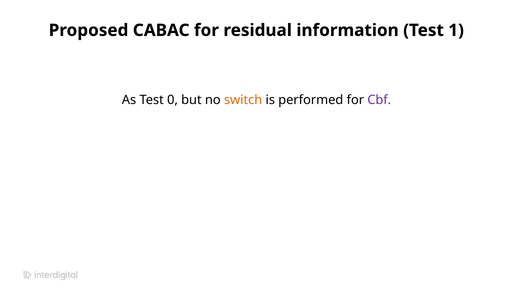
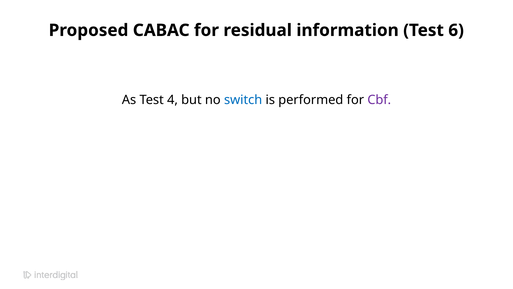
1: 1 -> 6
0: 0 -> 4
switch colour: orange -> blue
